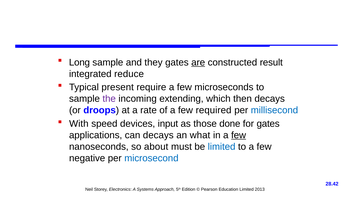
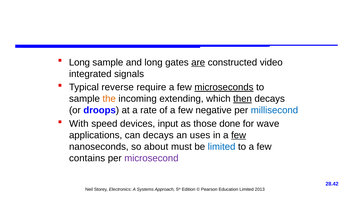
and they: they -> long
result: result -> video
reduce: reduce -> signals
present: present -> reverse
microseconds underline: none -> present
the colour: purple -> orange
then underline: none -> present
required: required -> negative
for gates: gates -> wave
what: what -> uses
negative: negative -> contains
microsecond colour: blue -> purple
